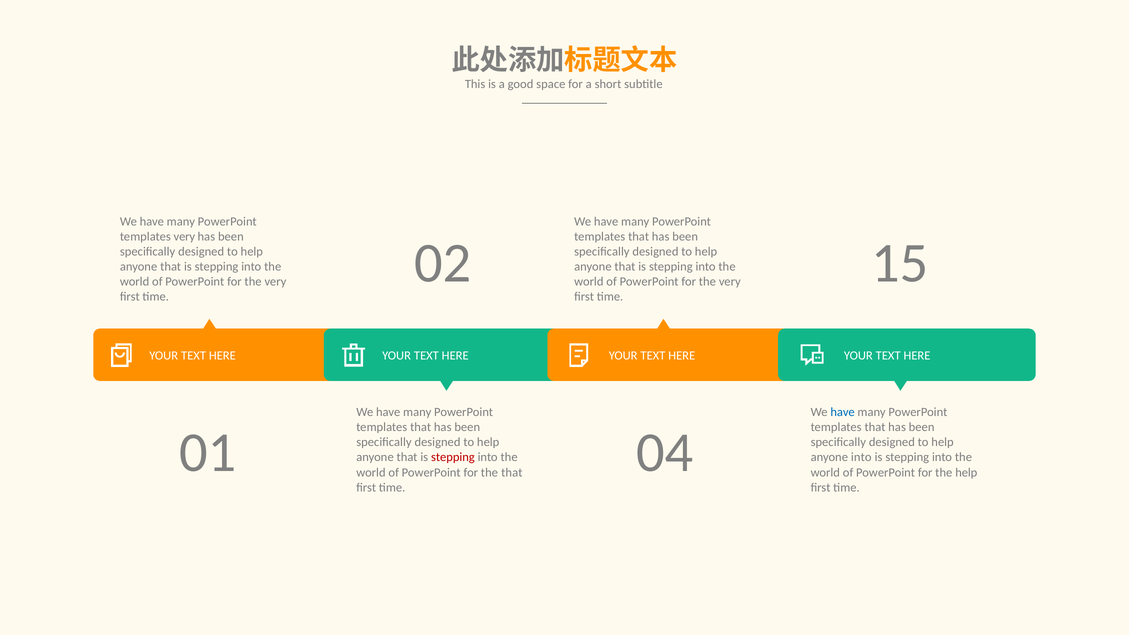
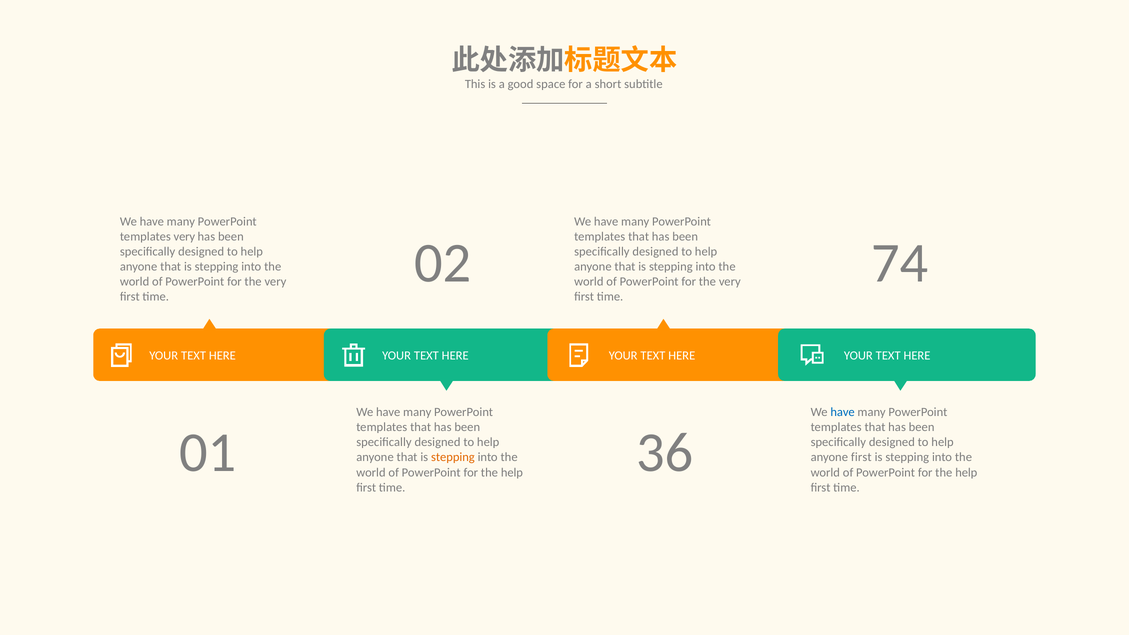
15: 15 -> 74
04: 04 -> 36
stepping at (453, 457) colour: red -> orange
anyone into: into -> first
that at (512, 472): that -> help
